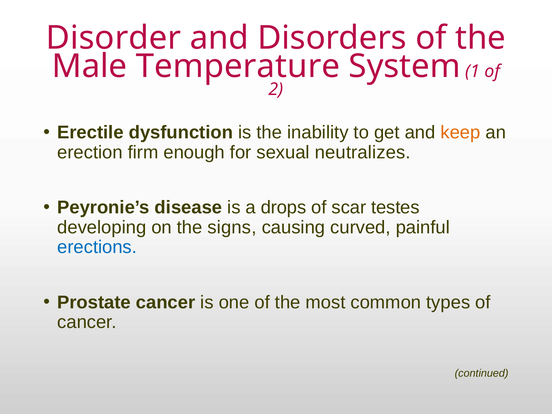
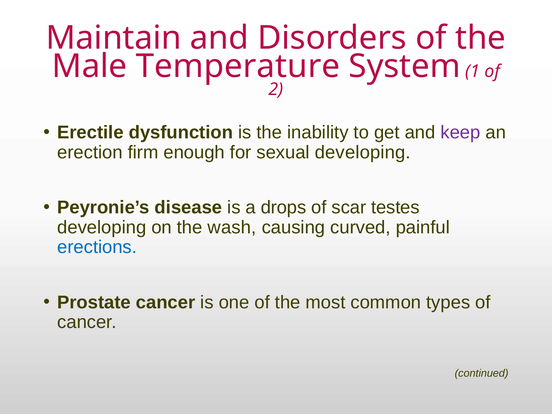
Disorder: Disorder -> Maintain
keep colour: orange -> purple
sexual neutralizes: neutralizes -> developing
signs: signs -> wash
